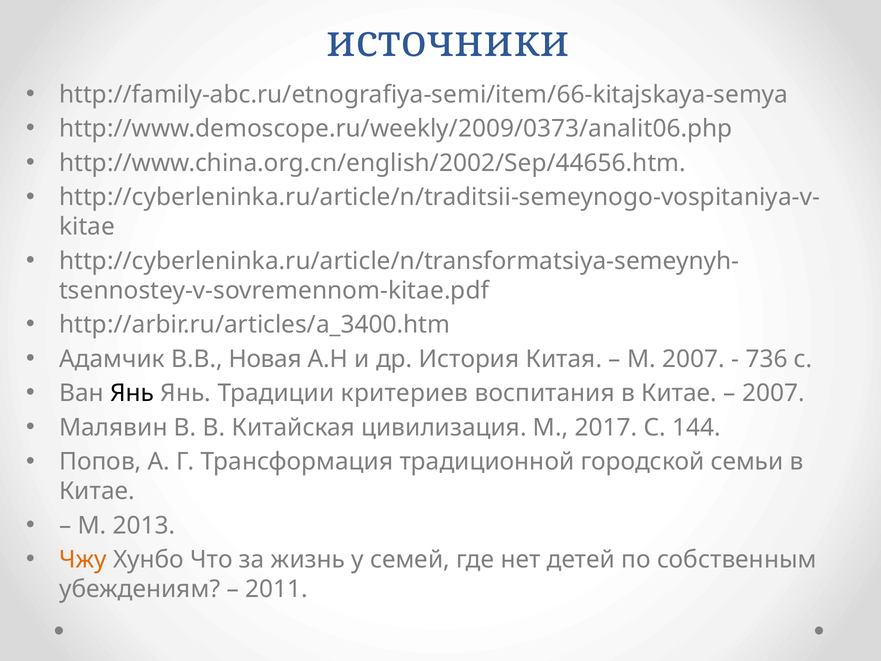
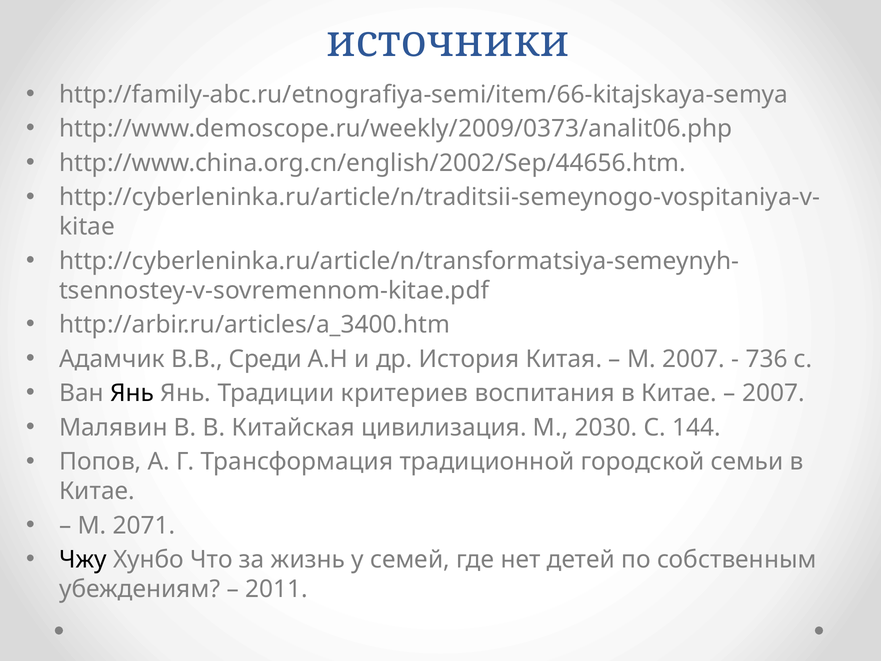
Новая: Новая -> Среди
2017: 2017 -> 2030
2013: 2013 -> 2071
Чжу colour: orange -> black
